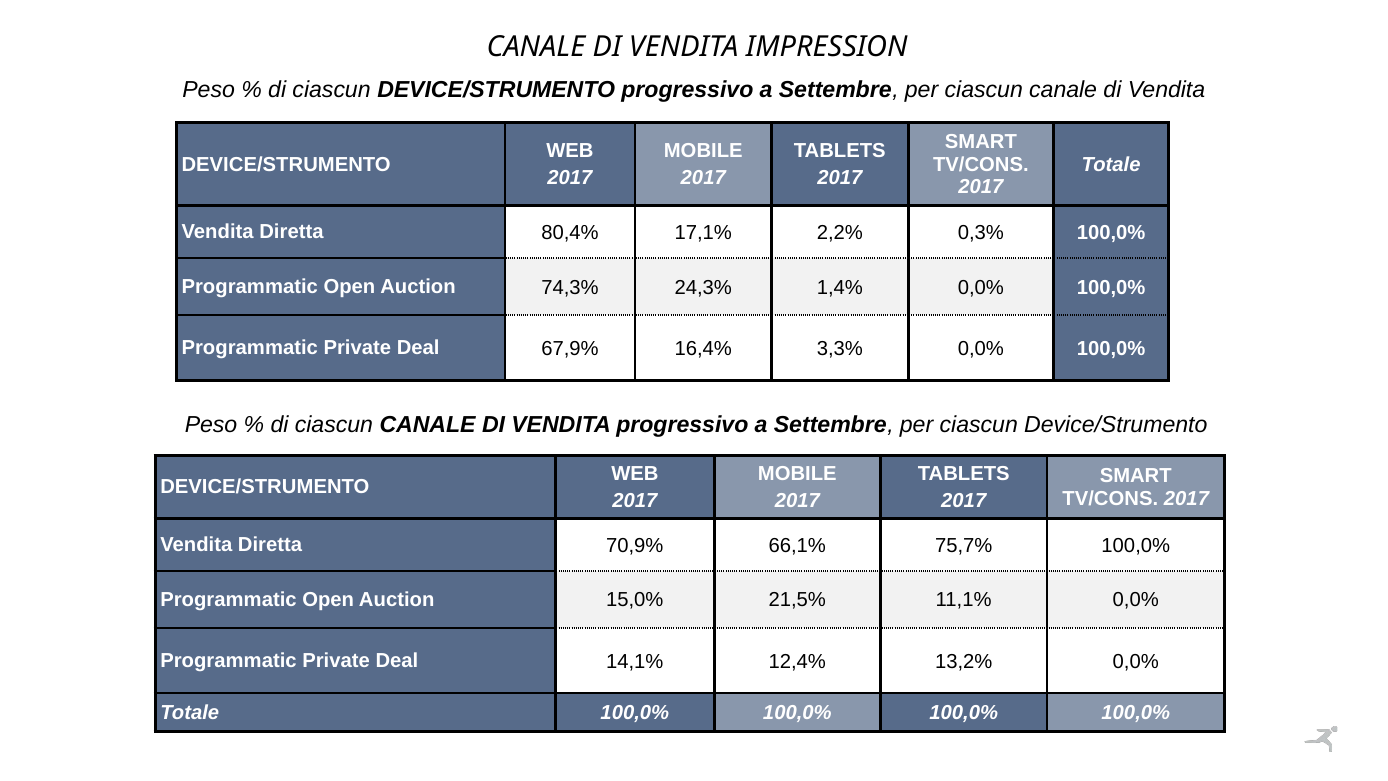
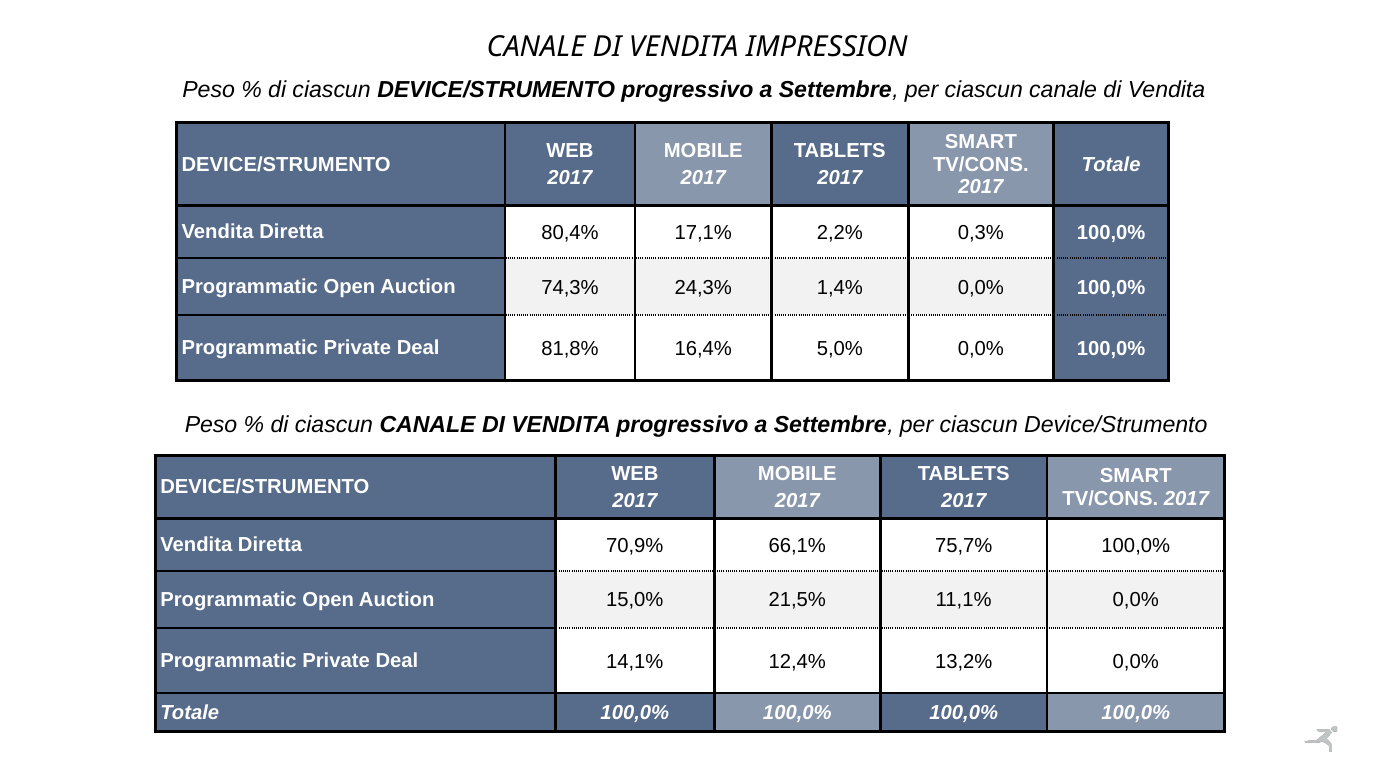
67,9%: 67,9% -> 81,8%
3,3%: 3,3% -> 5,0%
